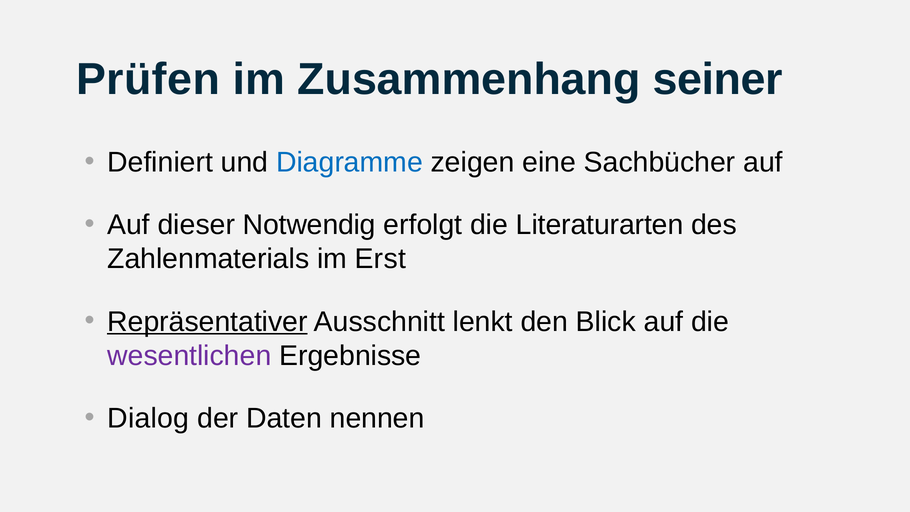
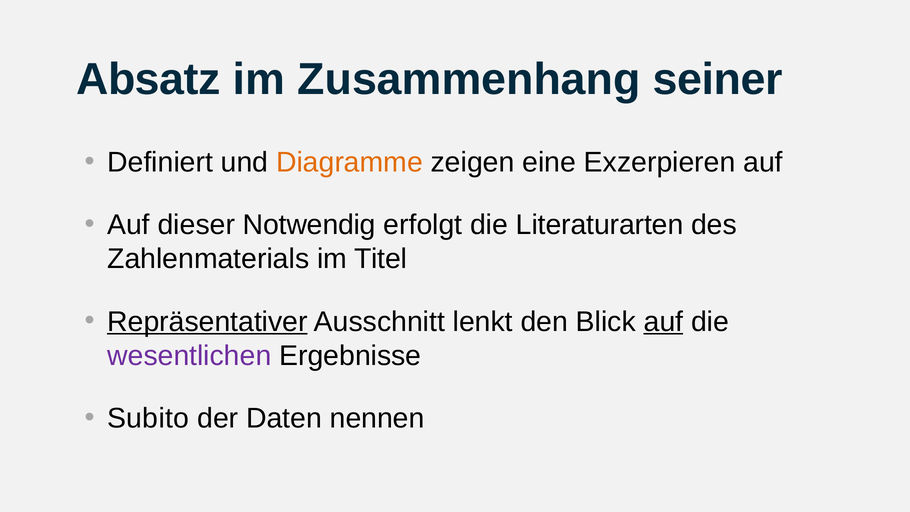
Prüfen: Prüfen -> Absatz
Diagramme colour: blue -> orange
Sachbücher: Sachbücher -> Exzerpieren
Erst: Erst -> Titel
auf at (663, 322) underline: none -> present
Dialog: Dialog -> Subito
